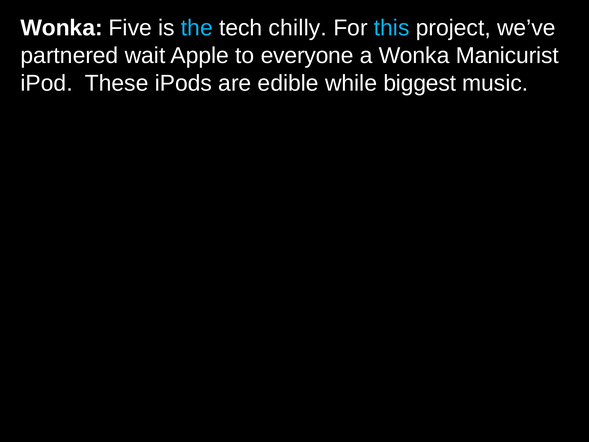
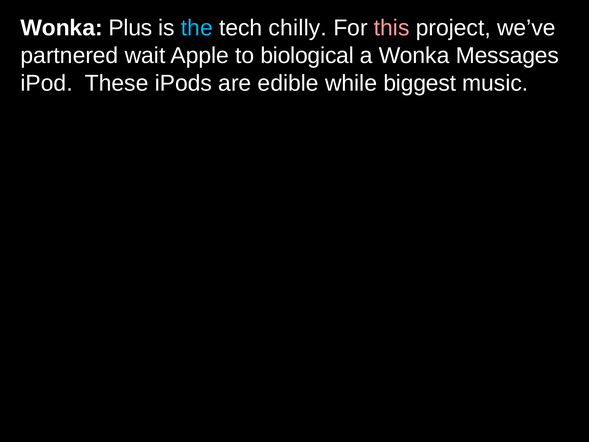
Five: Five -> Plus
this colour: light blue -> pink
everyone: everyone -> biological
Manicurist: Manicurist -> Messages
